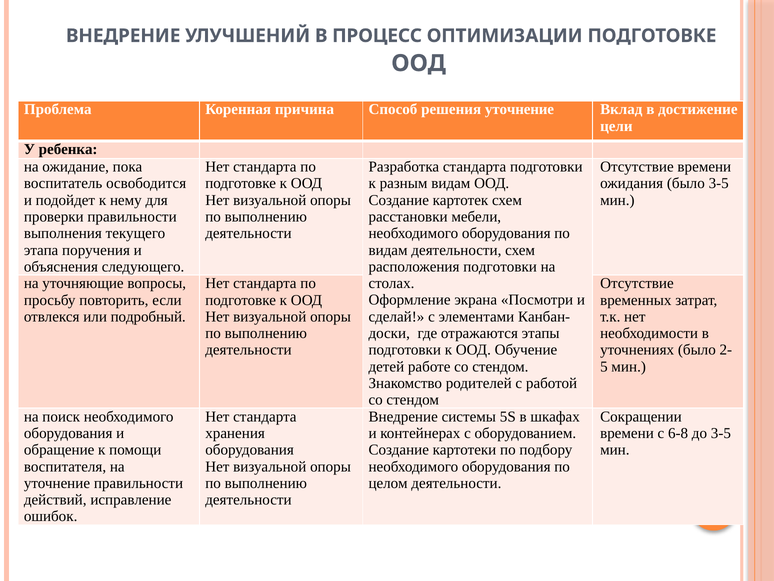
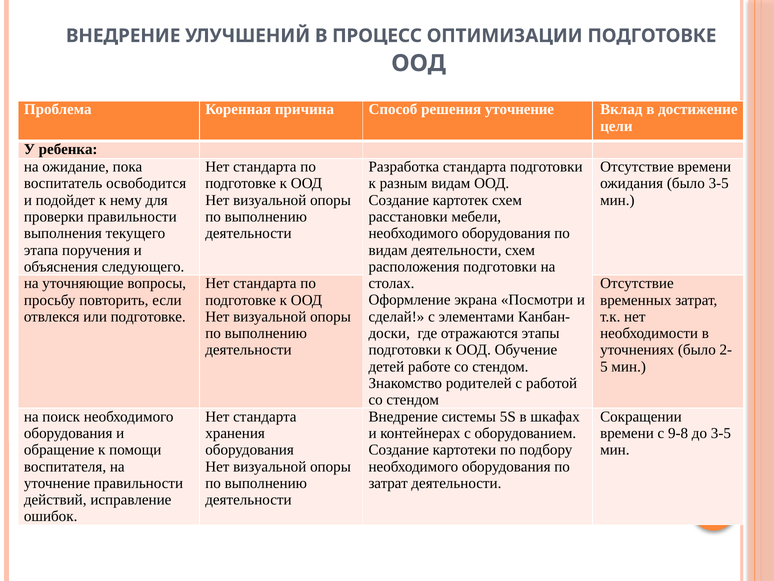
или подробный: подробный -> подготовке
6-8: 6-8 -> 9-8
целом at (388, 483): целом -> затрат
